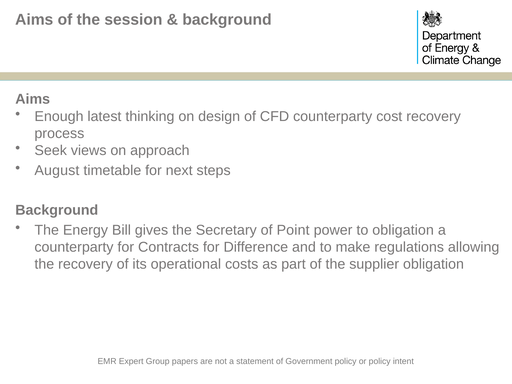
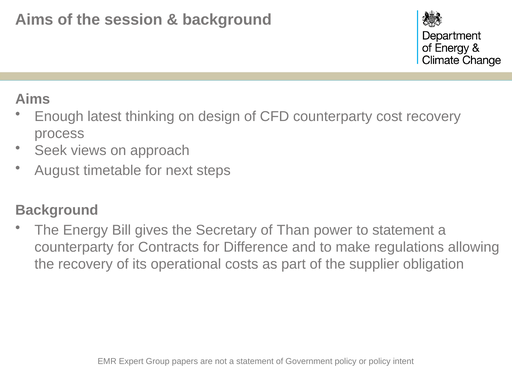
Point: Point -> Than
to obligation: obligation -> statement
